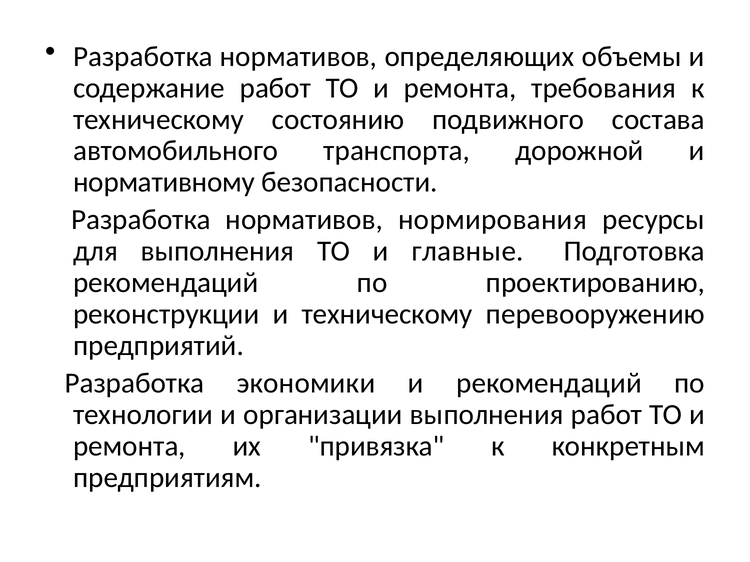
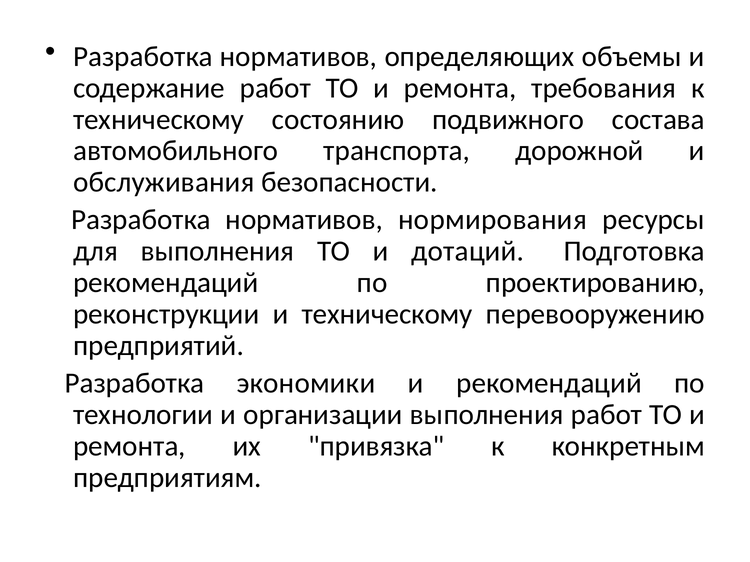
нормативному: нормативному -> обслуживания
главные: главные -> дотаций
